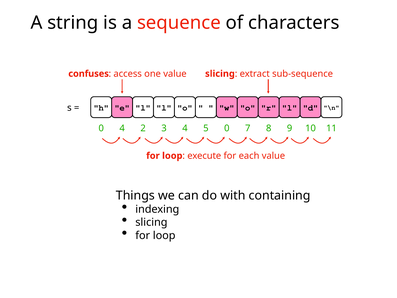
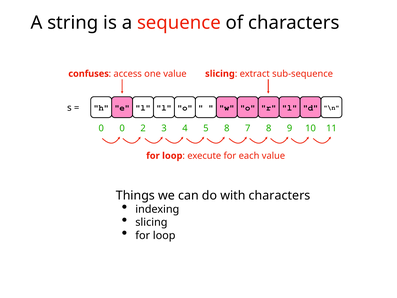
0 4: 4 -> 0
5 0: 0 -> 8
with containing: containing -> characters
